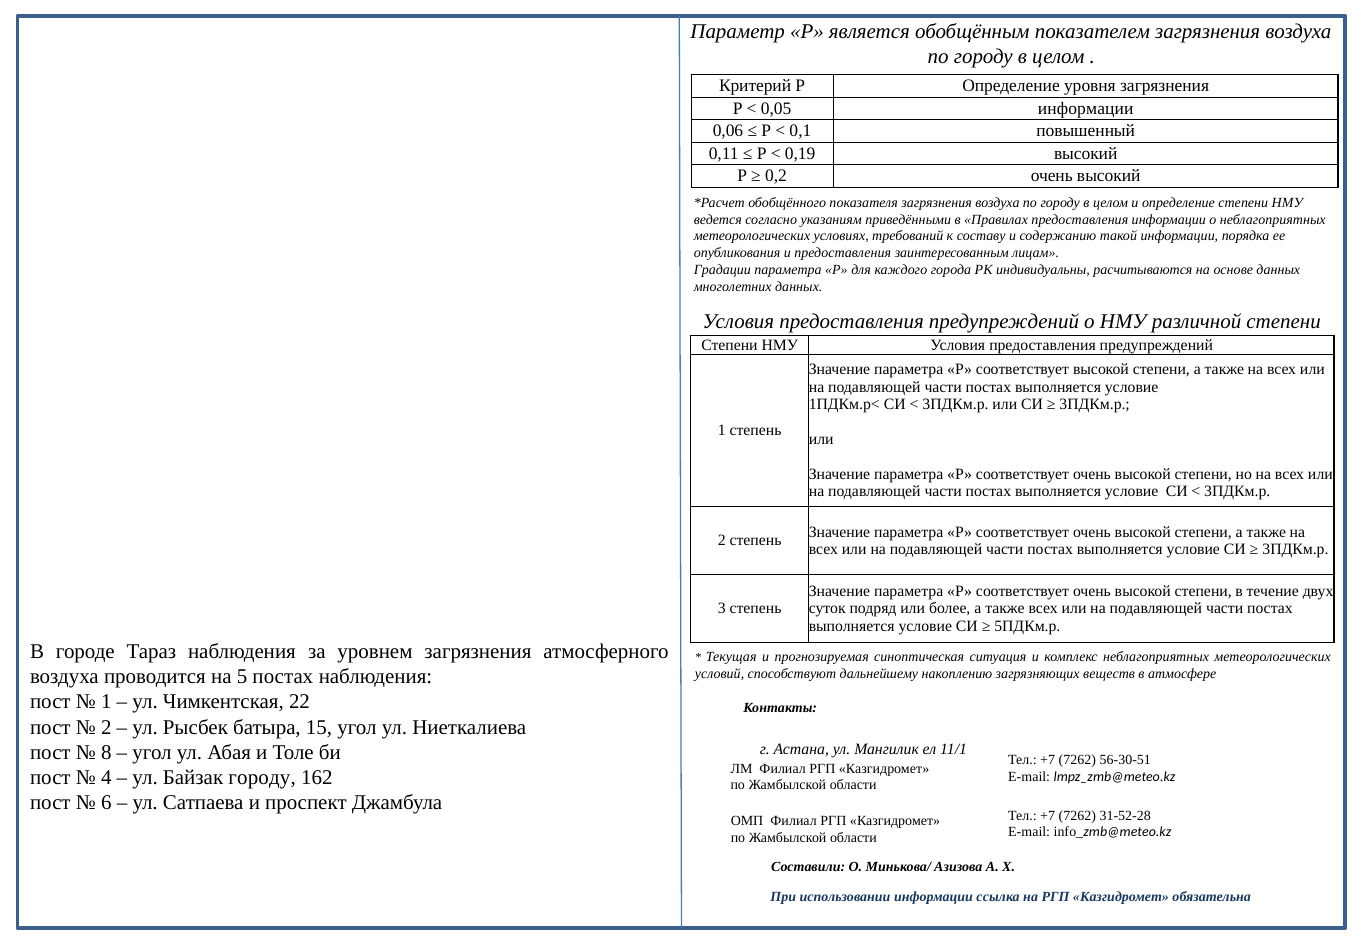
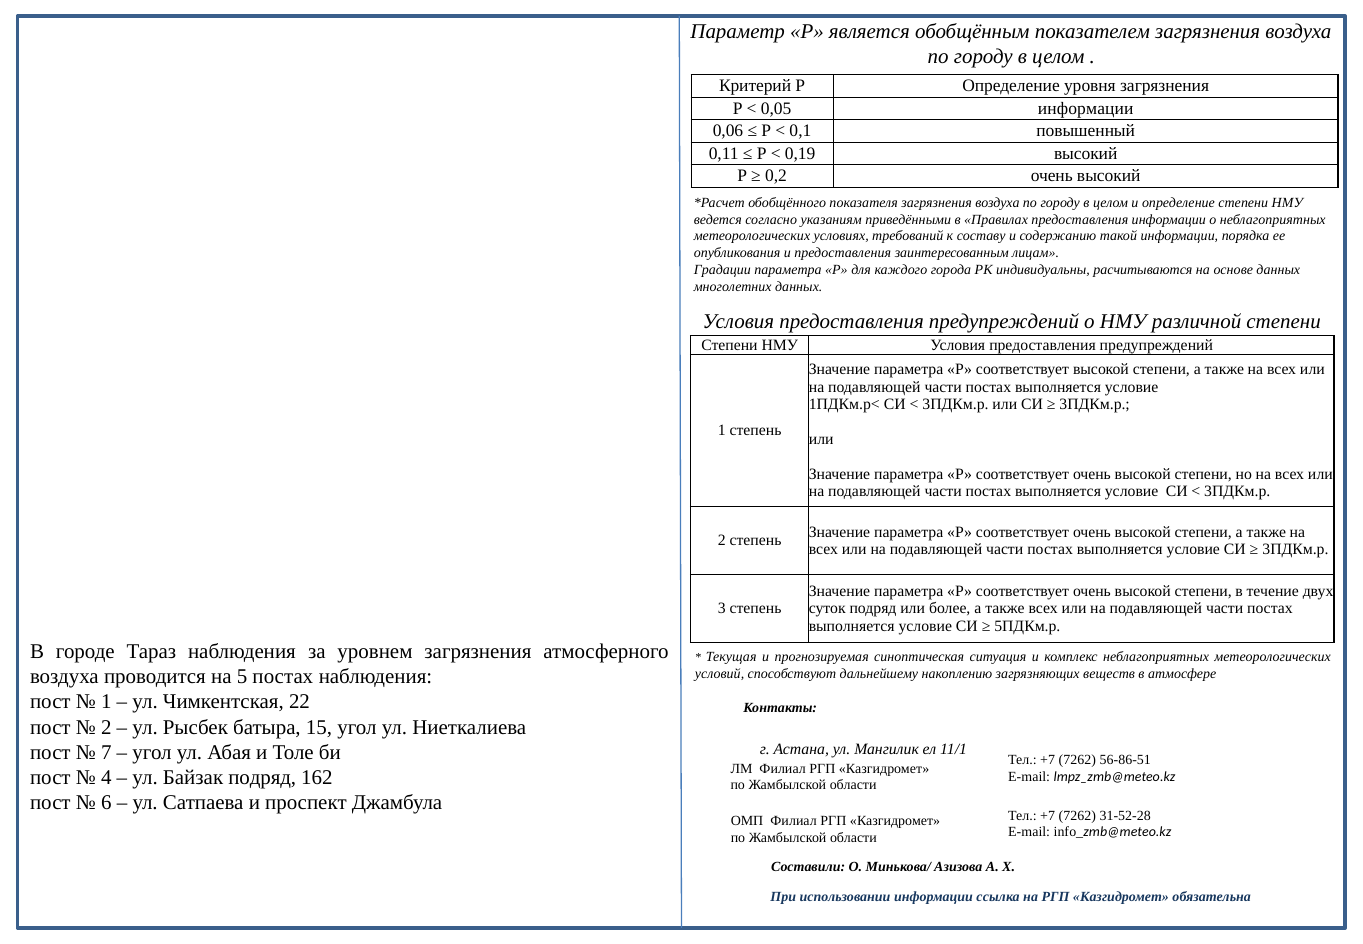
8: 8 -> 7
56-30-51: 56-30-51 -> 56-86-51
Байзак городу: городу -> подряд
